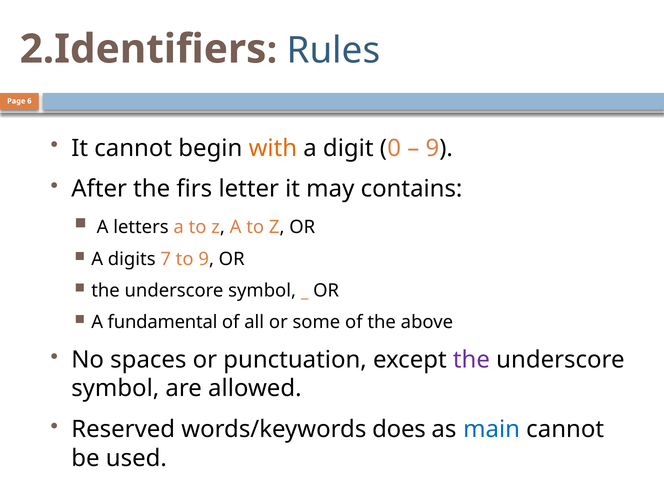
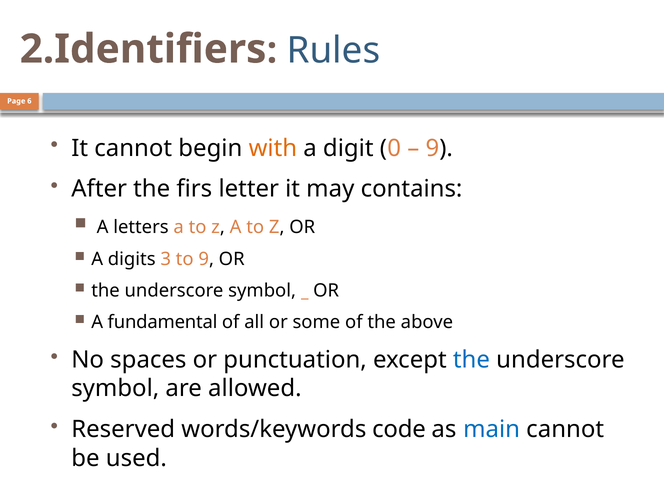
7: 7 -> 3
the at (471, 360) colour: purple -> blue
does: does -> code
